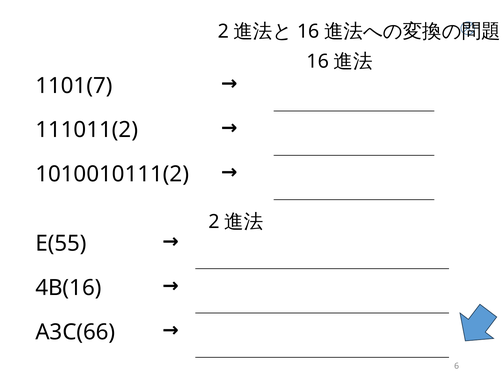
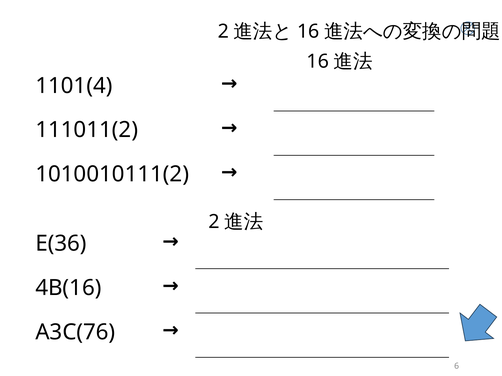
1101(7: 1101(7 -> 1101(4
E(55: E(55 -> E(36
A3C(66: A3C(66 -> A3C(76
